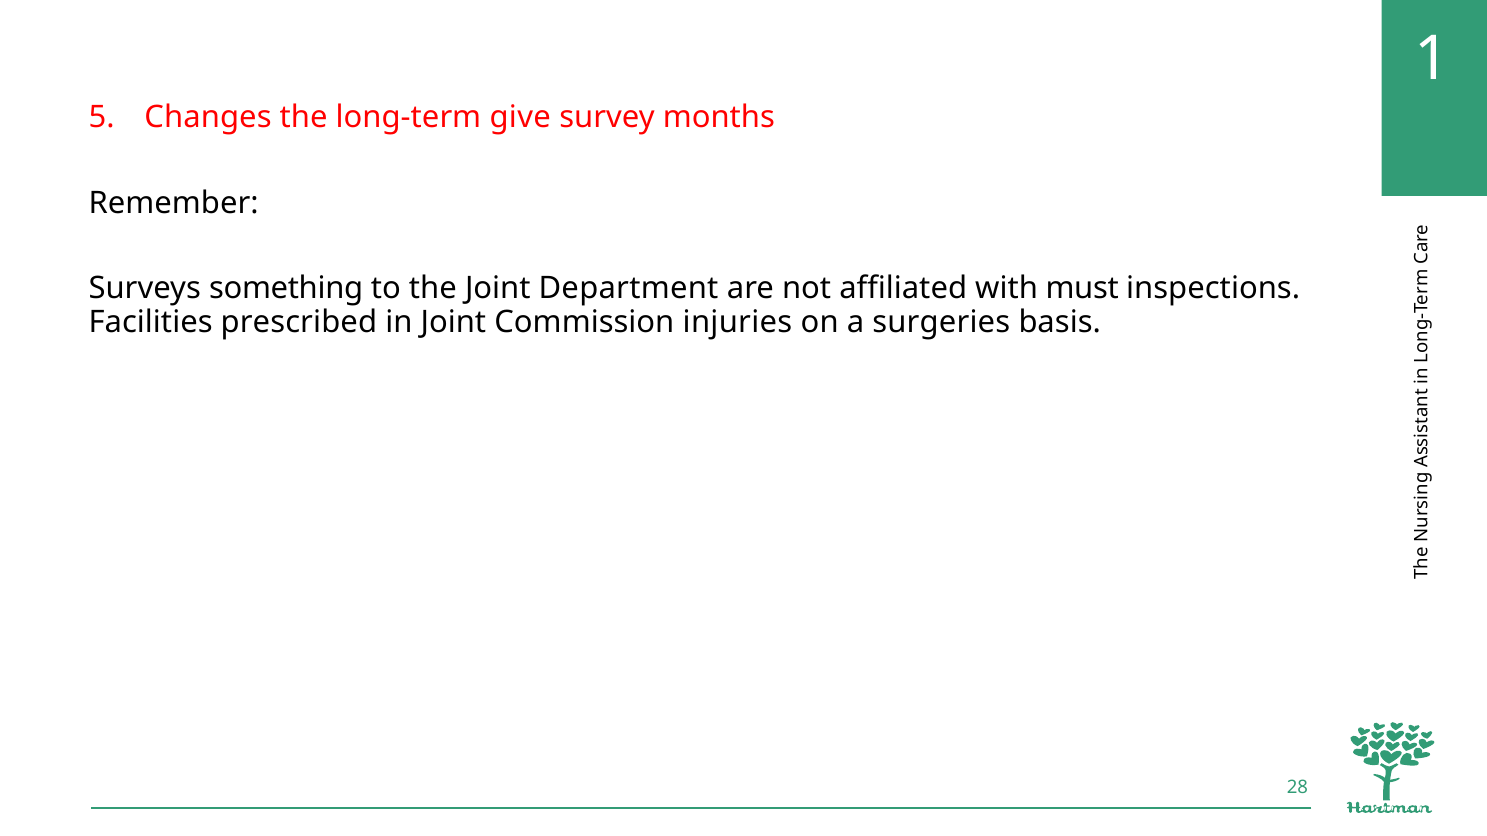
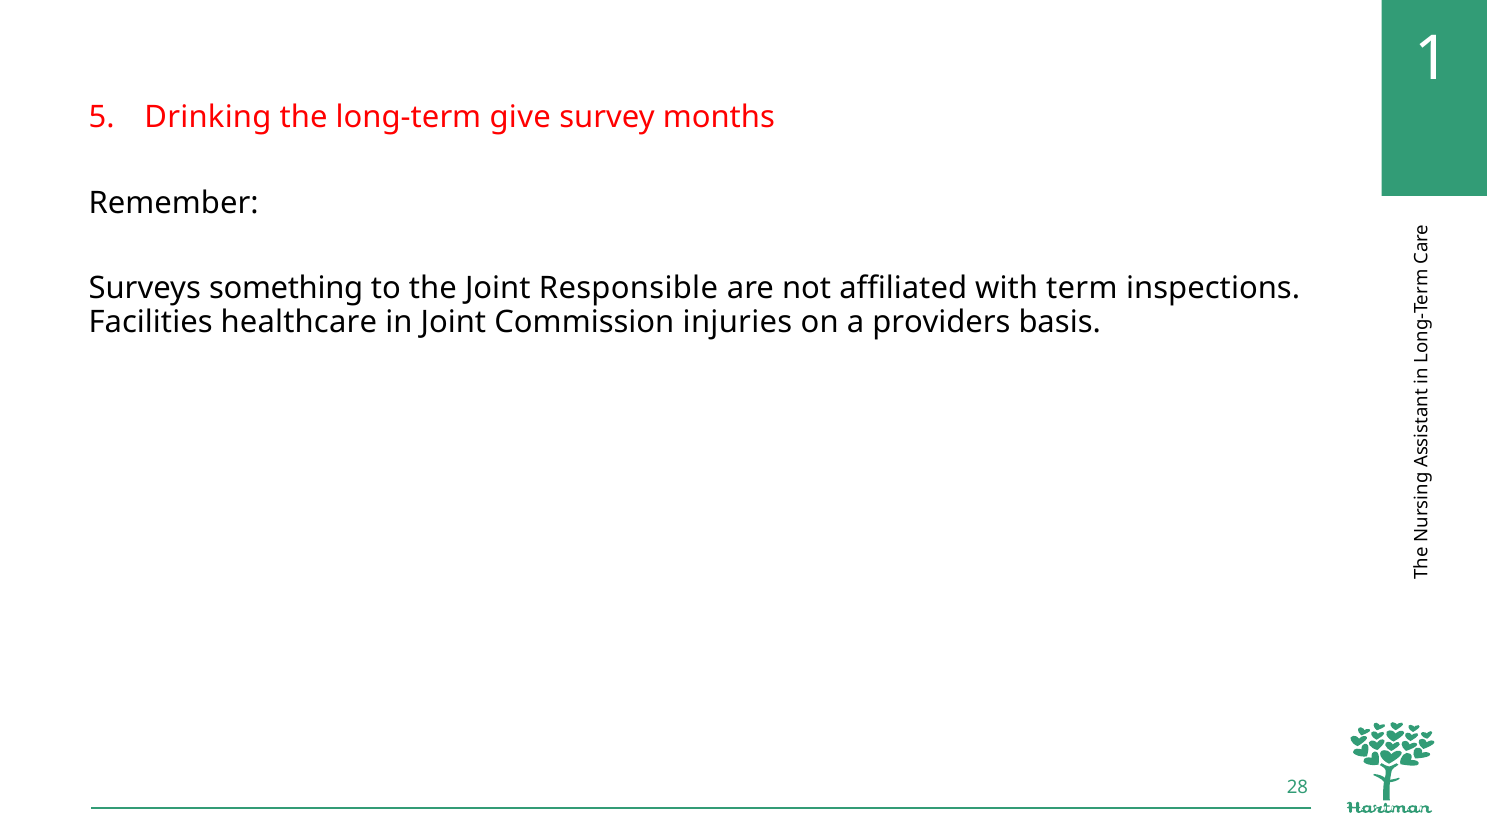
Changes: Changes -> Drinking
Department: Department -> Responsible
must: must -> term
prescribed: prescribed -> healthcare
surgeries: surgeries -> providers
